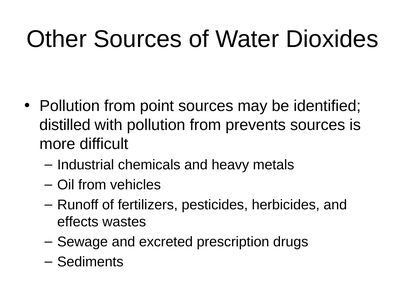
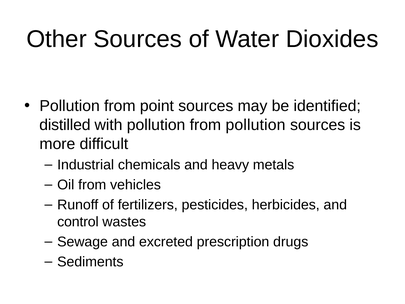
from prevents: prevents -> pollution
effects: effects -> control
